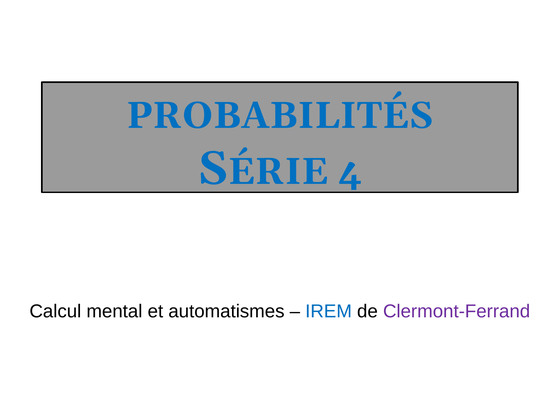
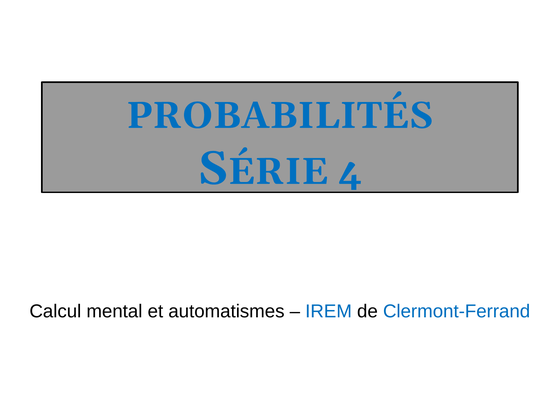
Clermont-Ferrand colour: purple -> blue
